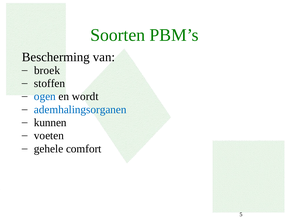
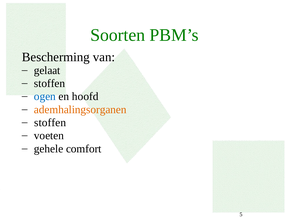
broek: broek -> gelaat
wordt: wordt -> hoofd
ademhalingsorganen colour: blue -> orange
kunnen at (50, 122): kunnen -> stoffen
